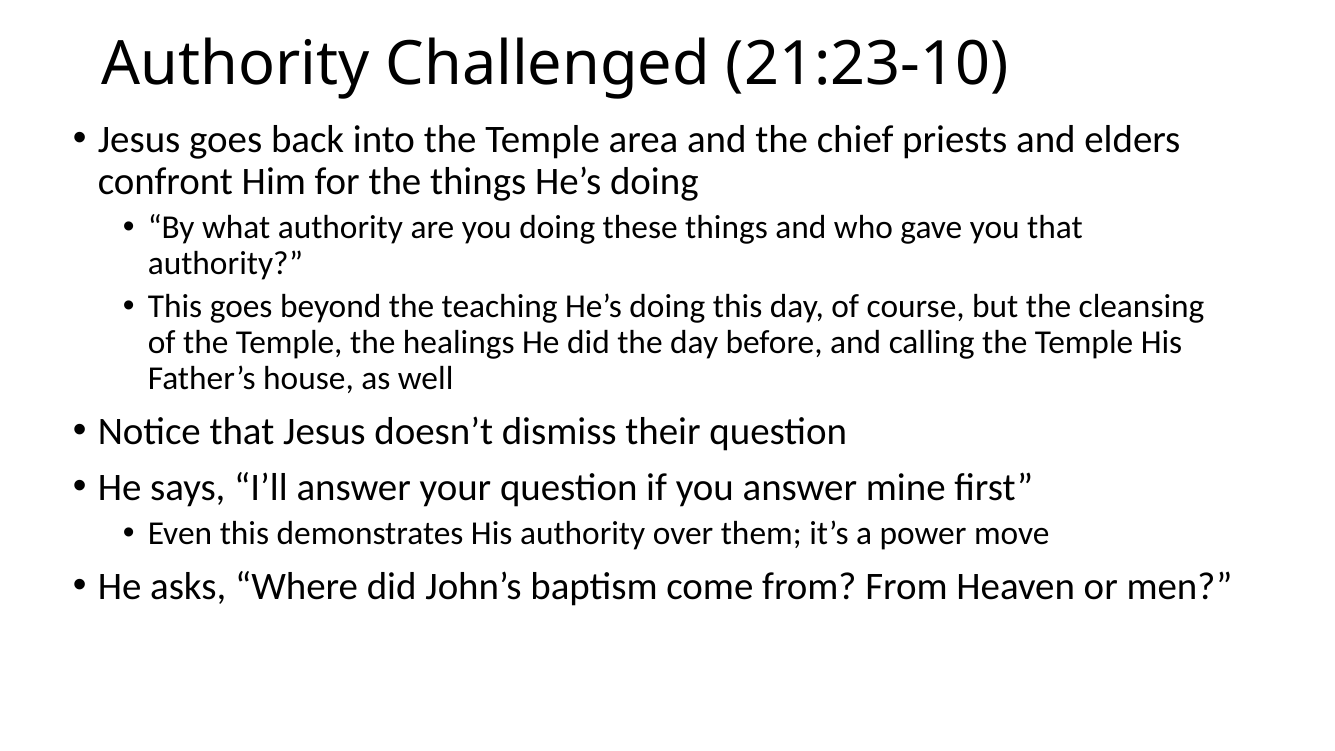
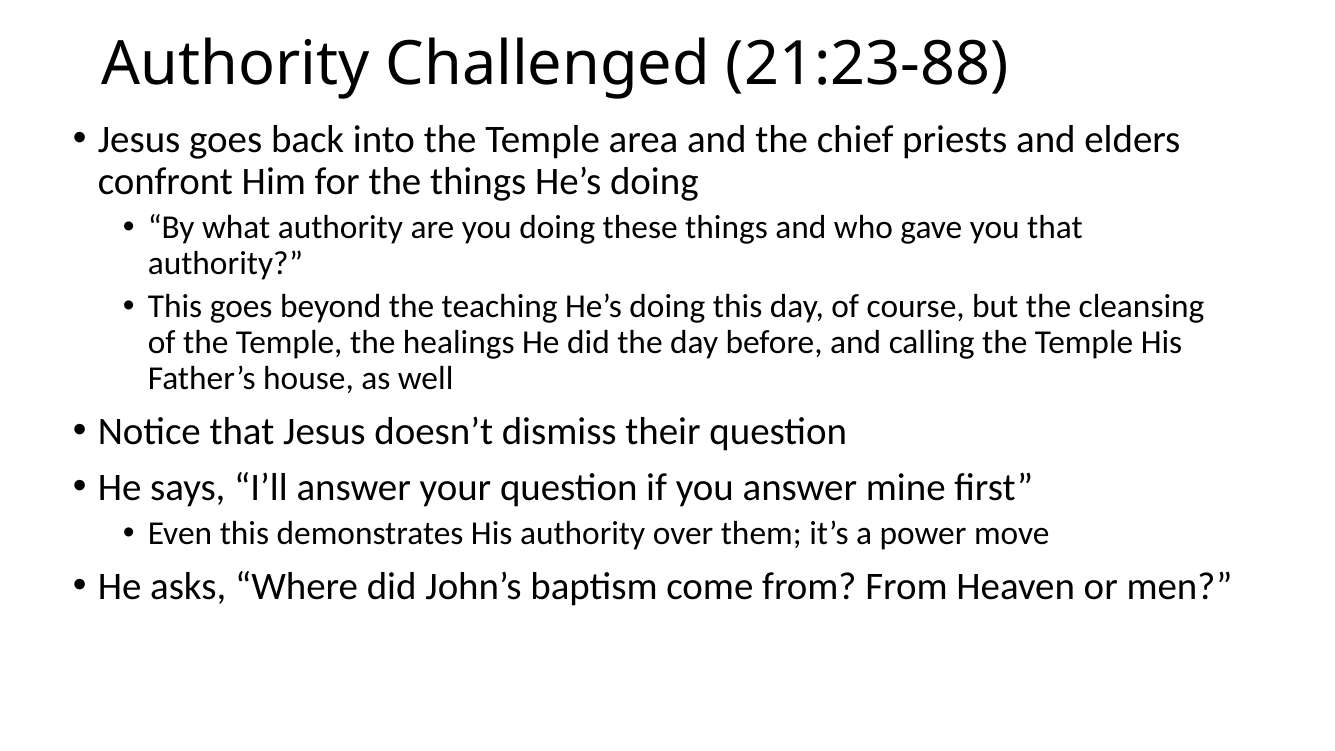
21:23-10: 21:23-10 -> 21:23-88
